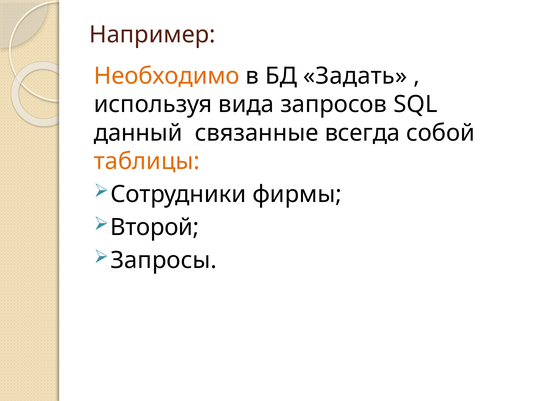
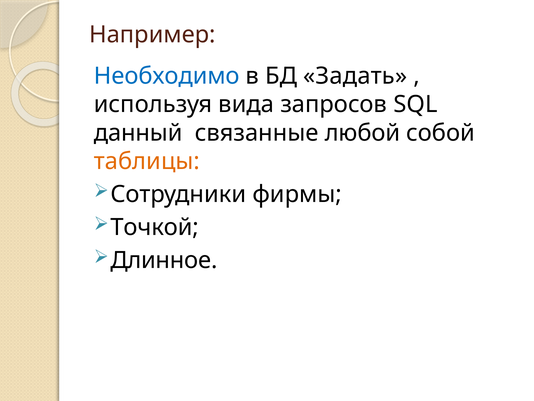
Необходимо colour: orange -> blue
всегда: всегда -> любой
Второй: Второй -> Точкой
Запросы: Запросы -> Длинное
